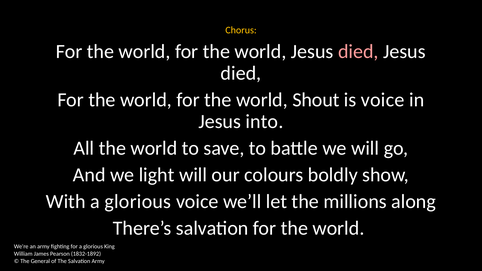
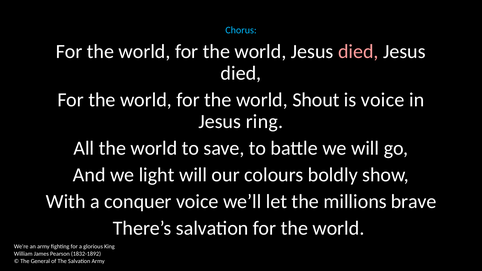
Chorus colour: yellow -> light blue
into: into -> ring
With a glorious: glorious -> conquer
along: along -> brave
